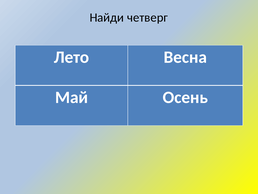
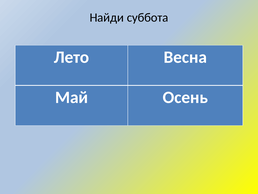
четверг: четверг -> суббота
